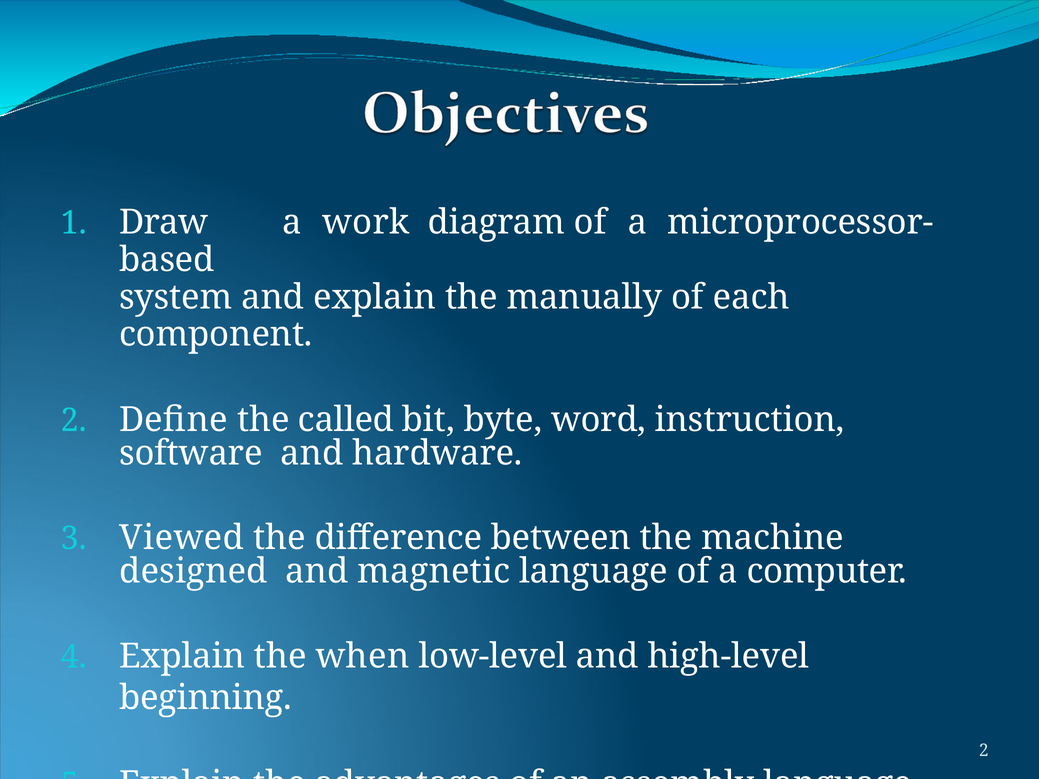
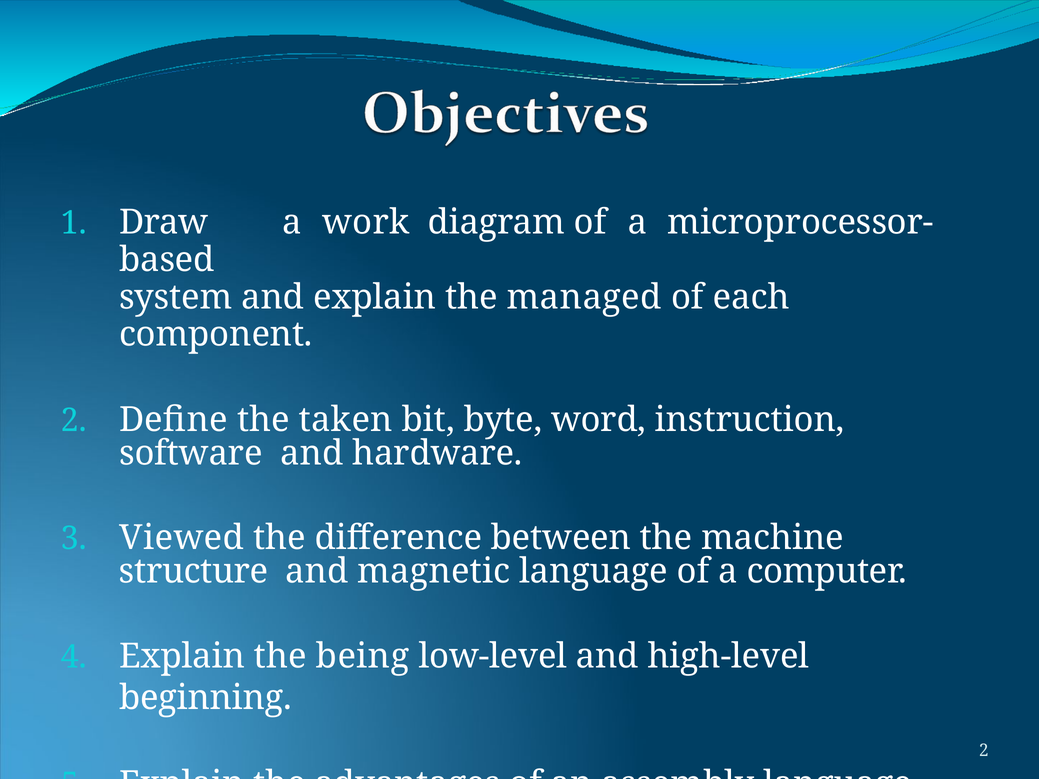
manually: manually -> managed
called: called -> taken
designed: designed -> structure
when: when -> being
